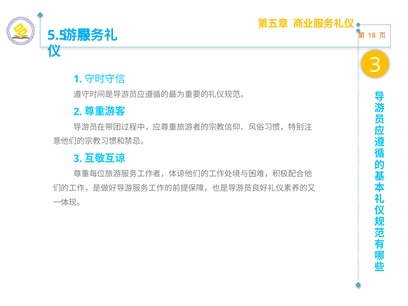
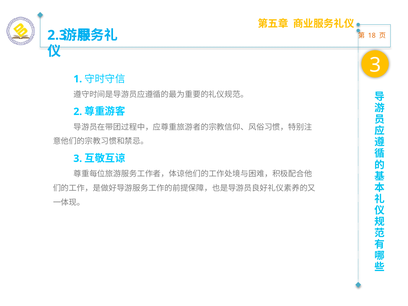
5.5: 5.5 -> 2.3
